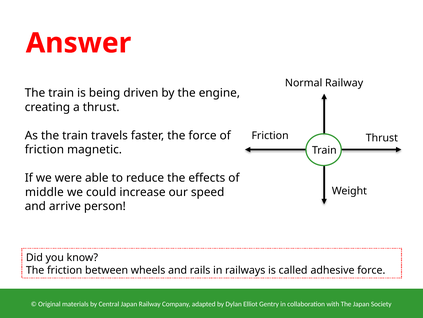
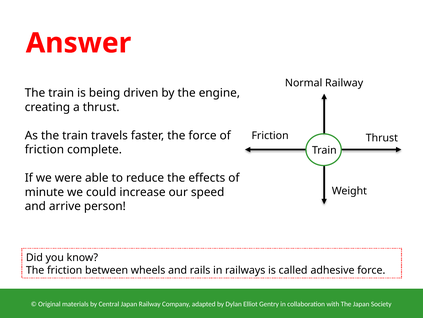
magnetic: magnetic -> complete
middle: middle -> minute
